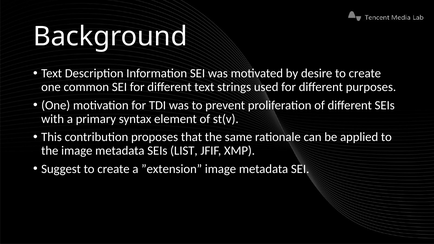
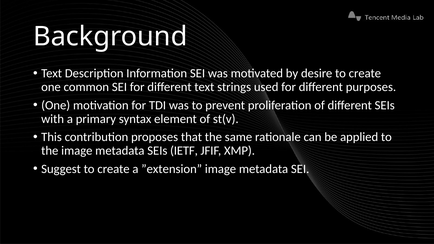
LIST: LIST -> IETF
